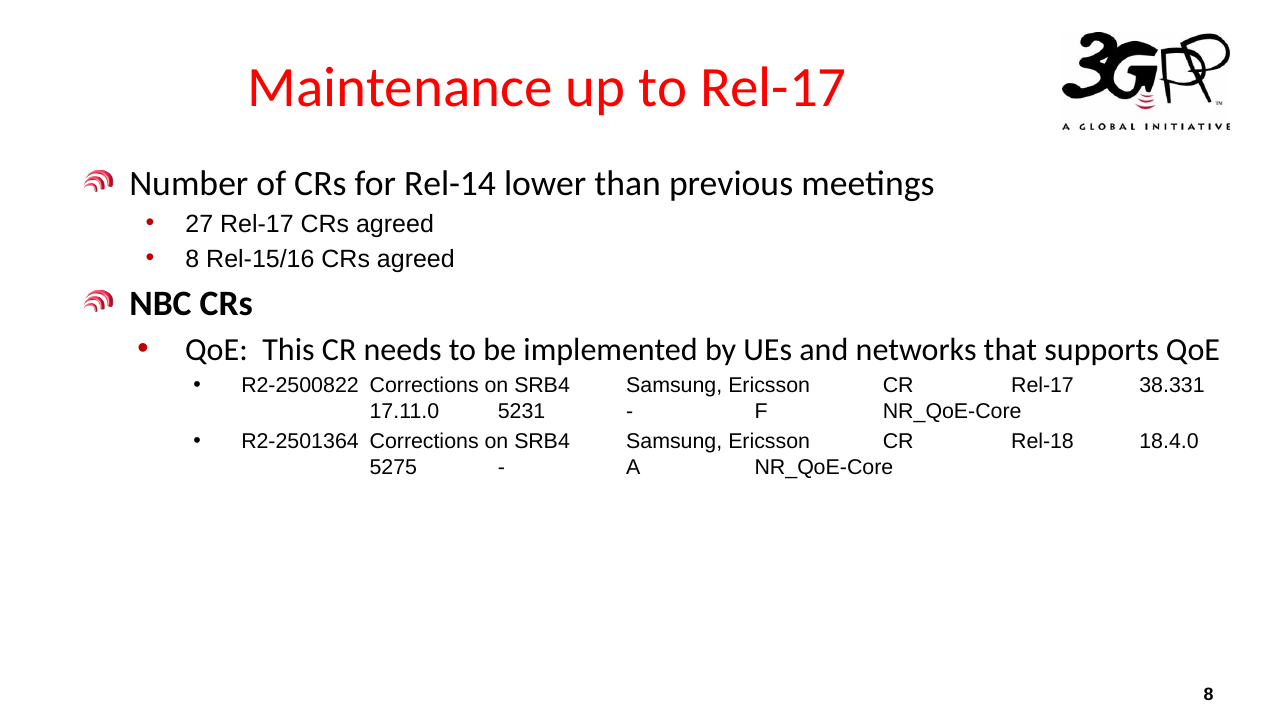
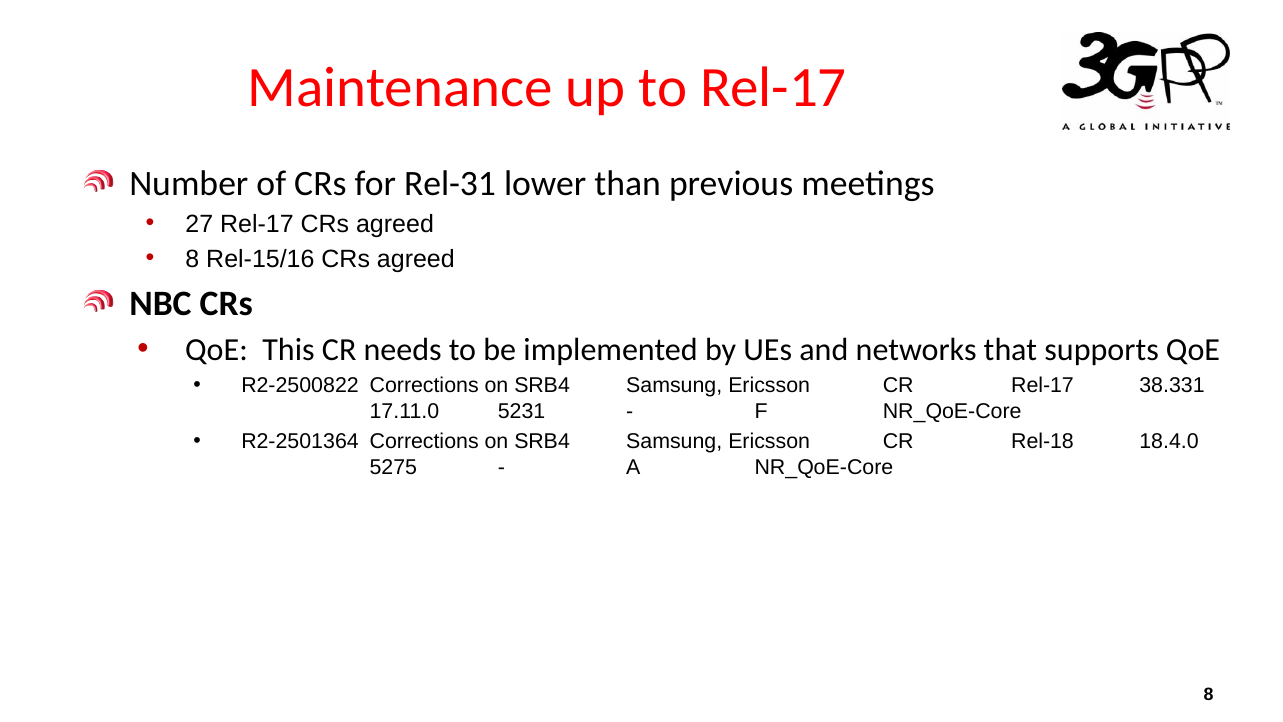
Rel-14: Rel-14 -> Rel-31
